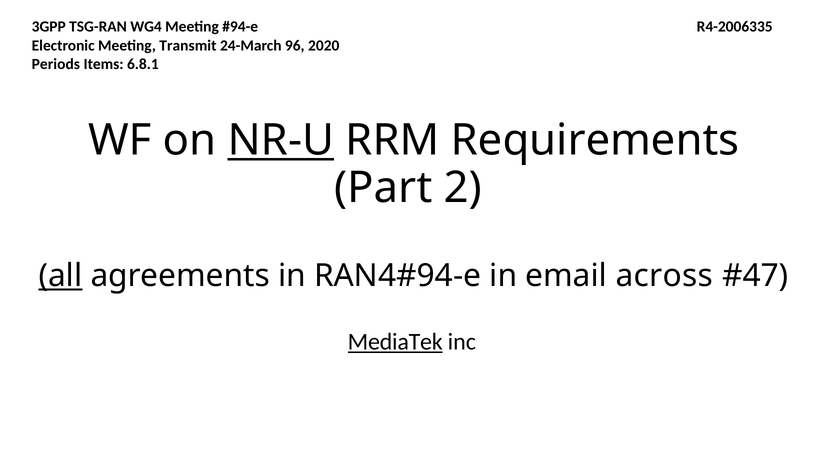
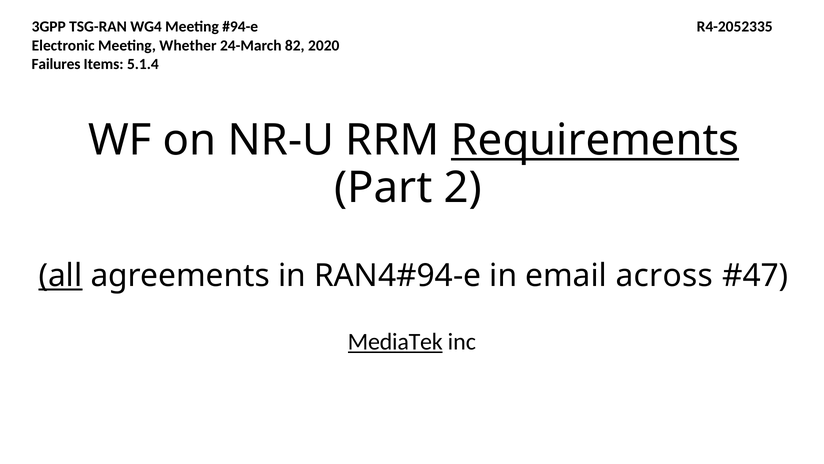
R4-2006335: R4-2006335 -> R4-2052335
Transmit: Transmit -> Whether
96: 96 -> 82
Periods: Periods -> Failures
6.8.1: 6.8.1 -> 5.1.4
NR-U underline: present -> none
Requirements underline: none -> present
